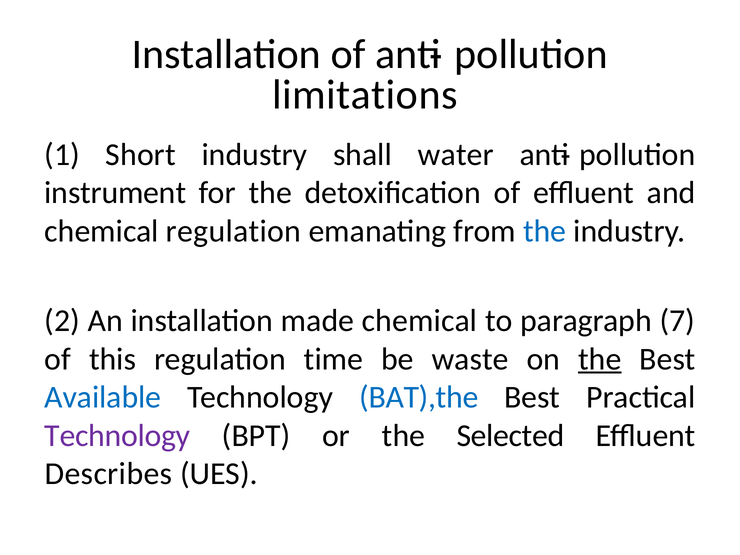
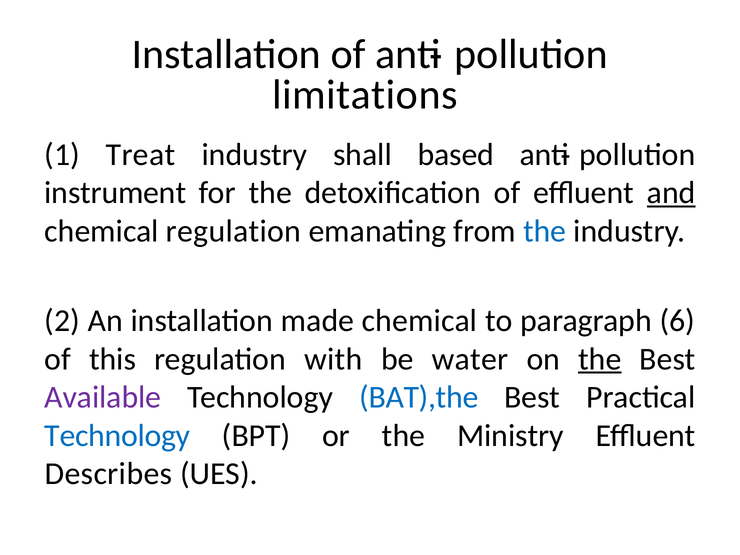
Short: Short -> Treat
water: water -> based
and underline: none -> present
7: 7 -> 6
time: time -> with
waste: waste -> water
Available colour: blue -> purple
Technology at (117, 435) colour: purple -> blue
Selected: Selected -> Ministry
